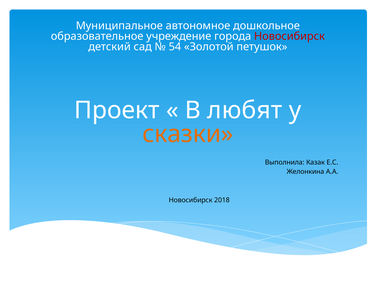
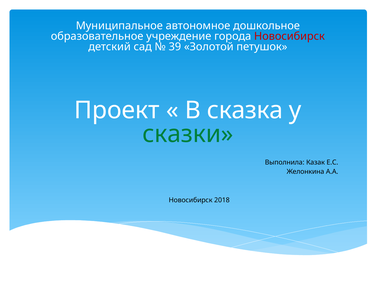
54: 54 -> 39
любят: любят -> сказка
сказки colour: orange -> green
